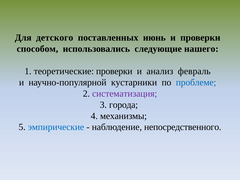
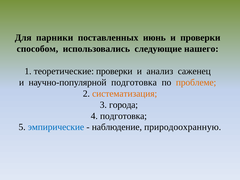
детского: детского -> парники
февраль: февраль -> саженец
научно-популярной кустарники: кустарники -> подготовка
проблеме colour: blue -> orange
систематизация colour: purple -> orange
4 механизмы: механизмы -> подготовка
непосредственного: непосредственного -> природоохранную
